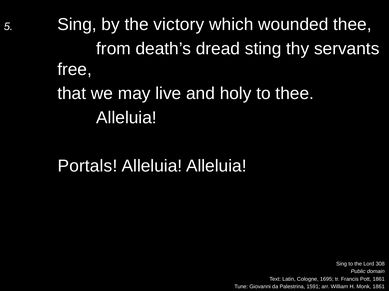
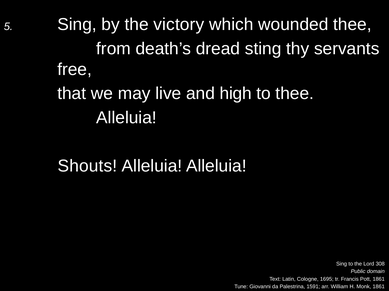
holy: holy -> high
Portals: Portals -> Shouts
